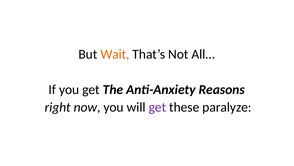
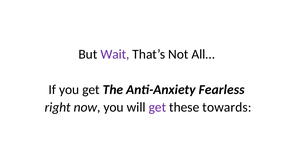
Wait colour: orange -> purple
Reasons: Reasons -> Fearless
paralyze: paralyze -> towards
